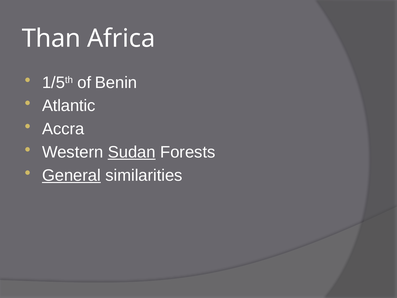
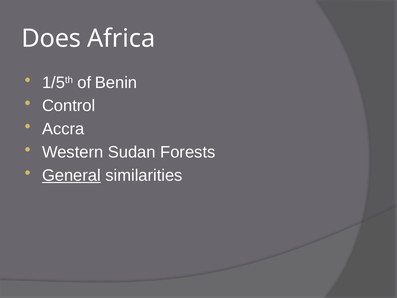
Than: Than -> Does
Atlantic: Atlantic -> Control
Sudan underline: present -> none
